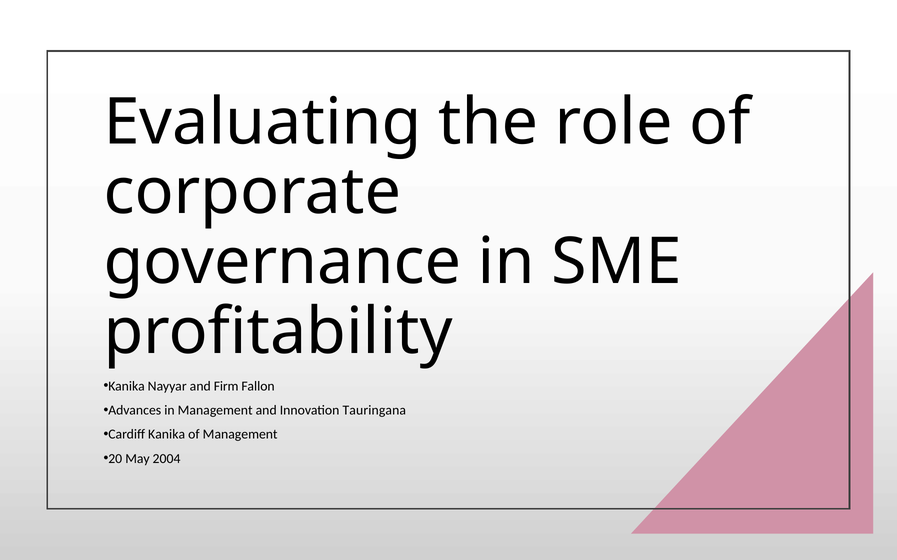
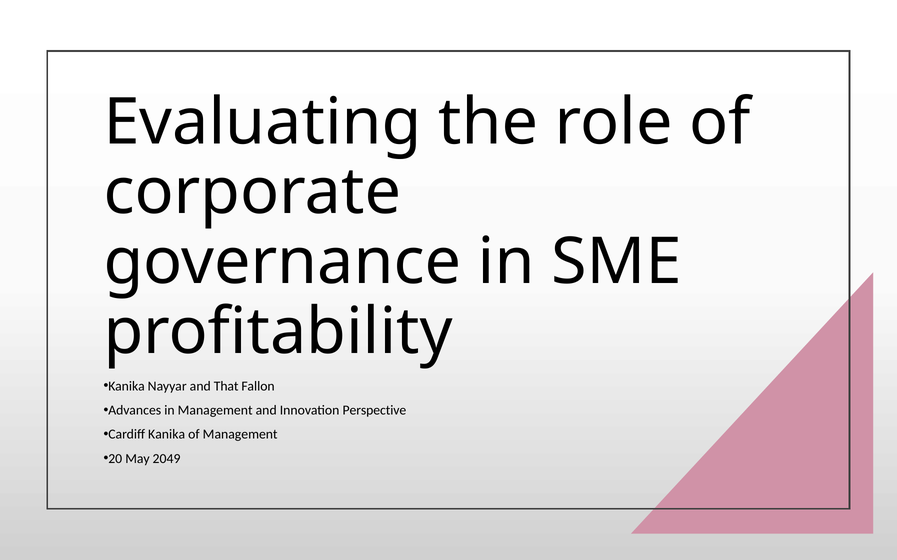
Firm: Firm -> That
Tauringana: Tauringana -> Perspective
2004: 2004 -> 2049
